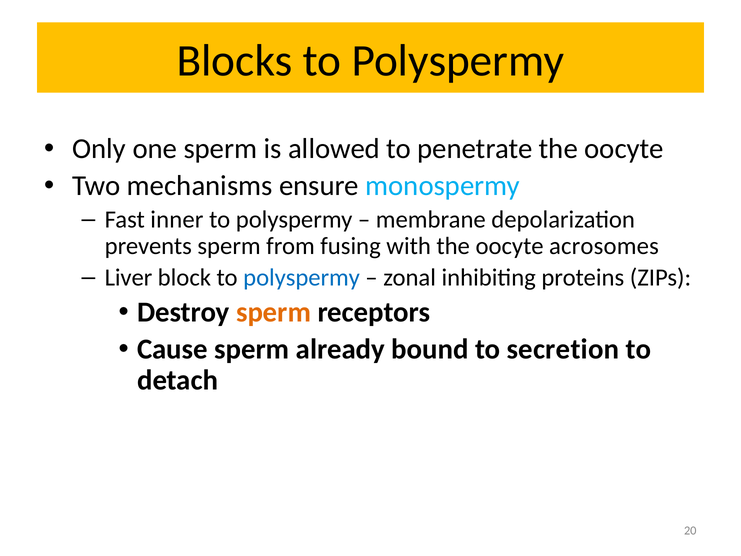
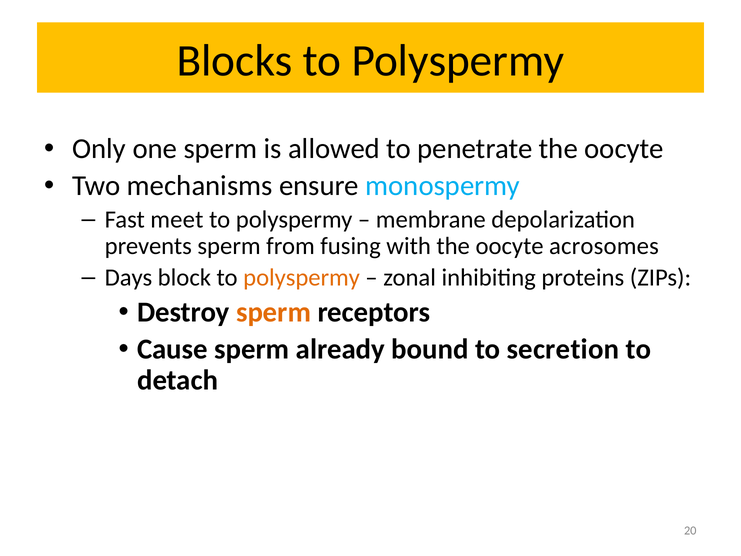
inner: inner -> meet
Liver: Liver -> Days
polyspermy at (302, 278) colour: blue -> orange
